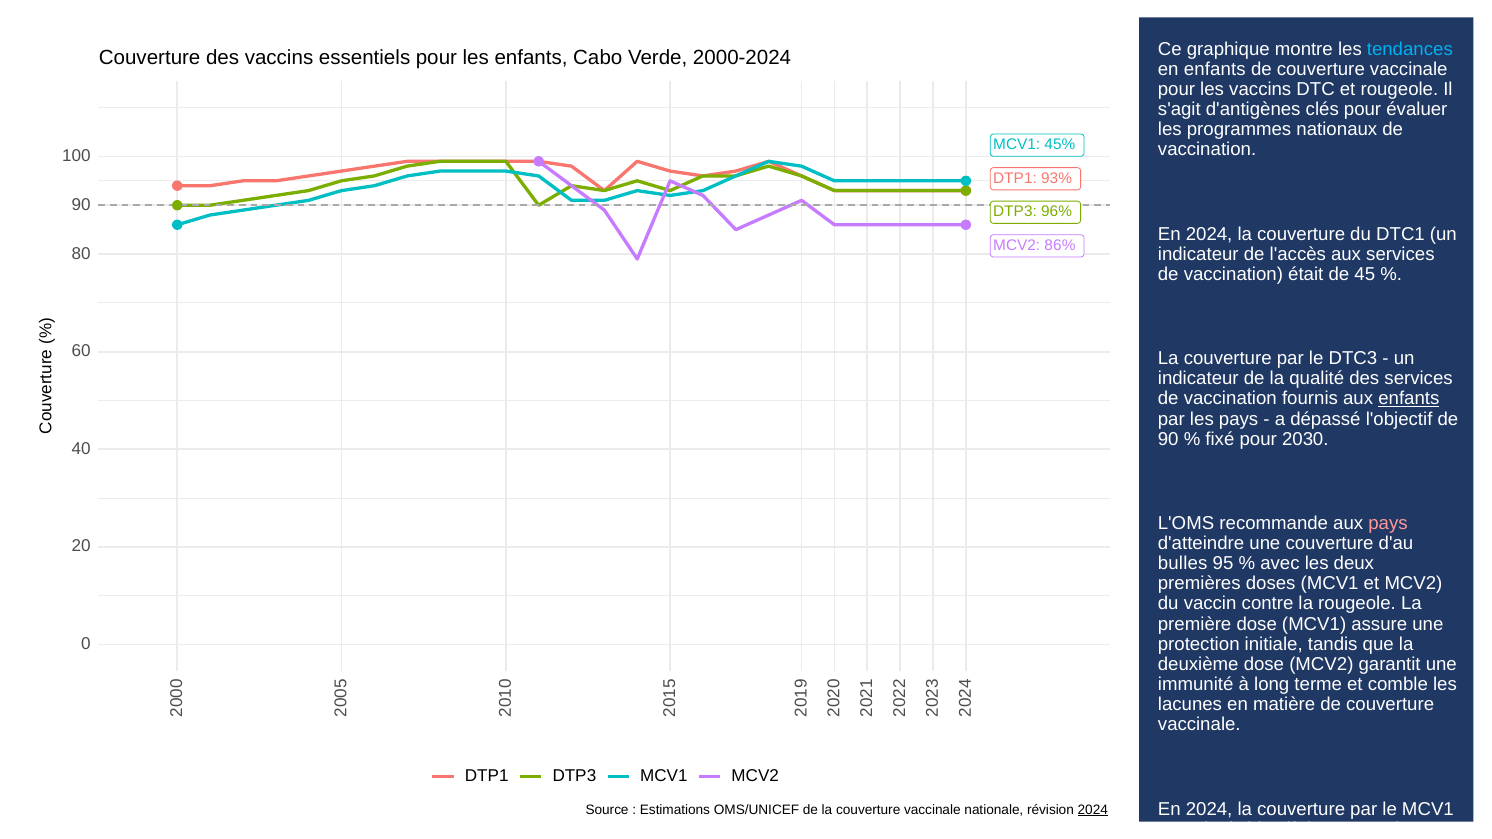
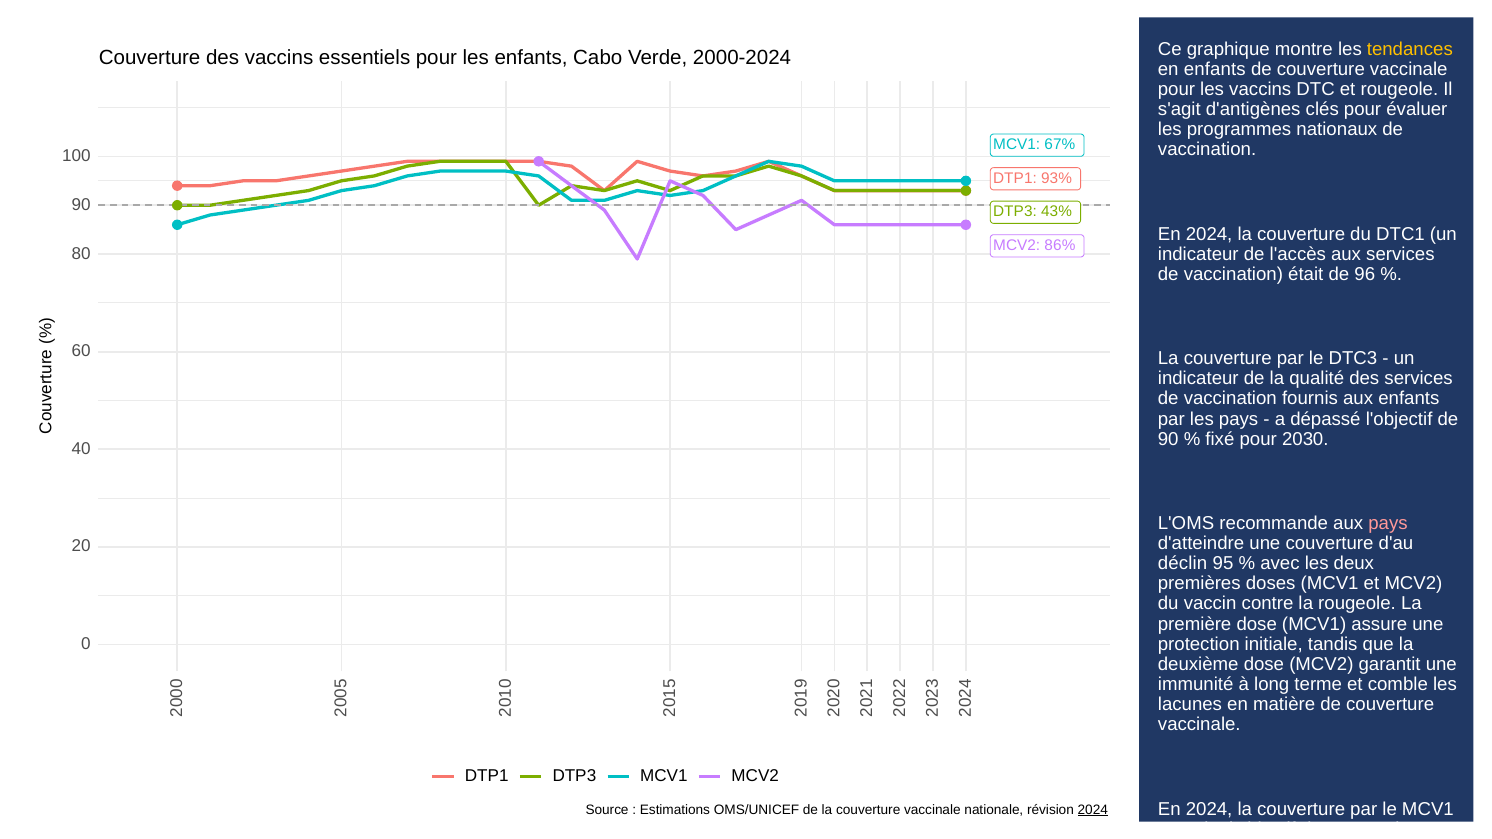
tendances colour: light blue -> yellow
45%: 45% -> 67%
96%: 96% -> 43%
45: 45 -> 96
enfants at (1409, 399) underline: present -> none
bulles: bulles -> déclin
